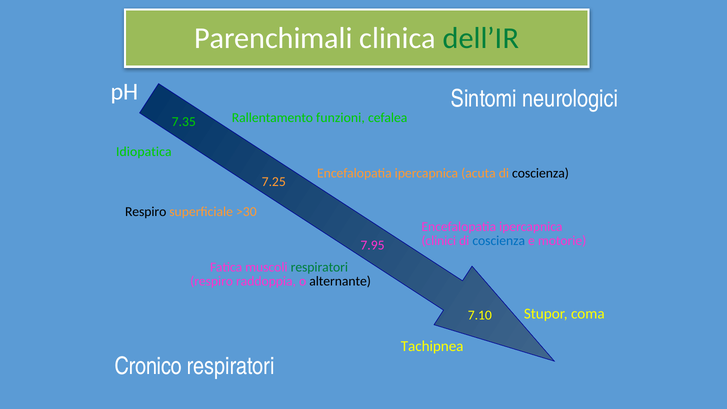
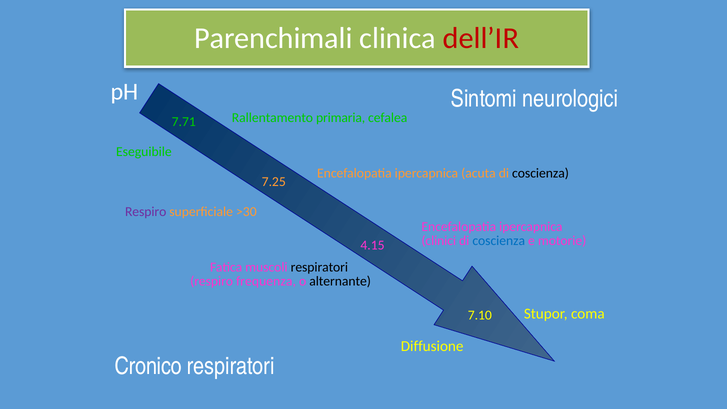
dell’IR colour: green -> red
funzioni: funzioni -> primaria
7.35: 7.35 -> 7.71
Idiopatica: Idiopatica -> Eseguibile
Respiro at (146, 212) colour: black -> purple
7.95: 7.95 -> 4.15
respiratori at (319, 267) colour: green -> black
raddoppia: raddoppia -> frequenza
Tachipnea: Tachipnea -> Diffusione
